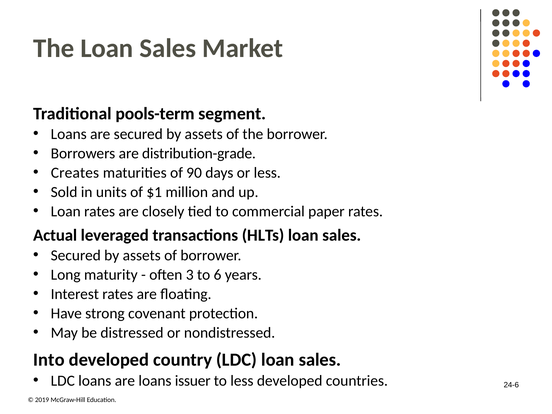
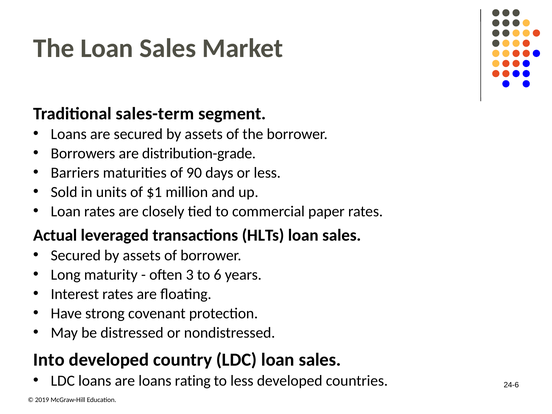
pools-term: pools-term -> sales-term
Creates: Creates -> Barriers
issuer: issuer -> rating
